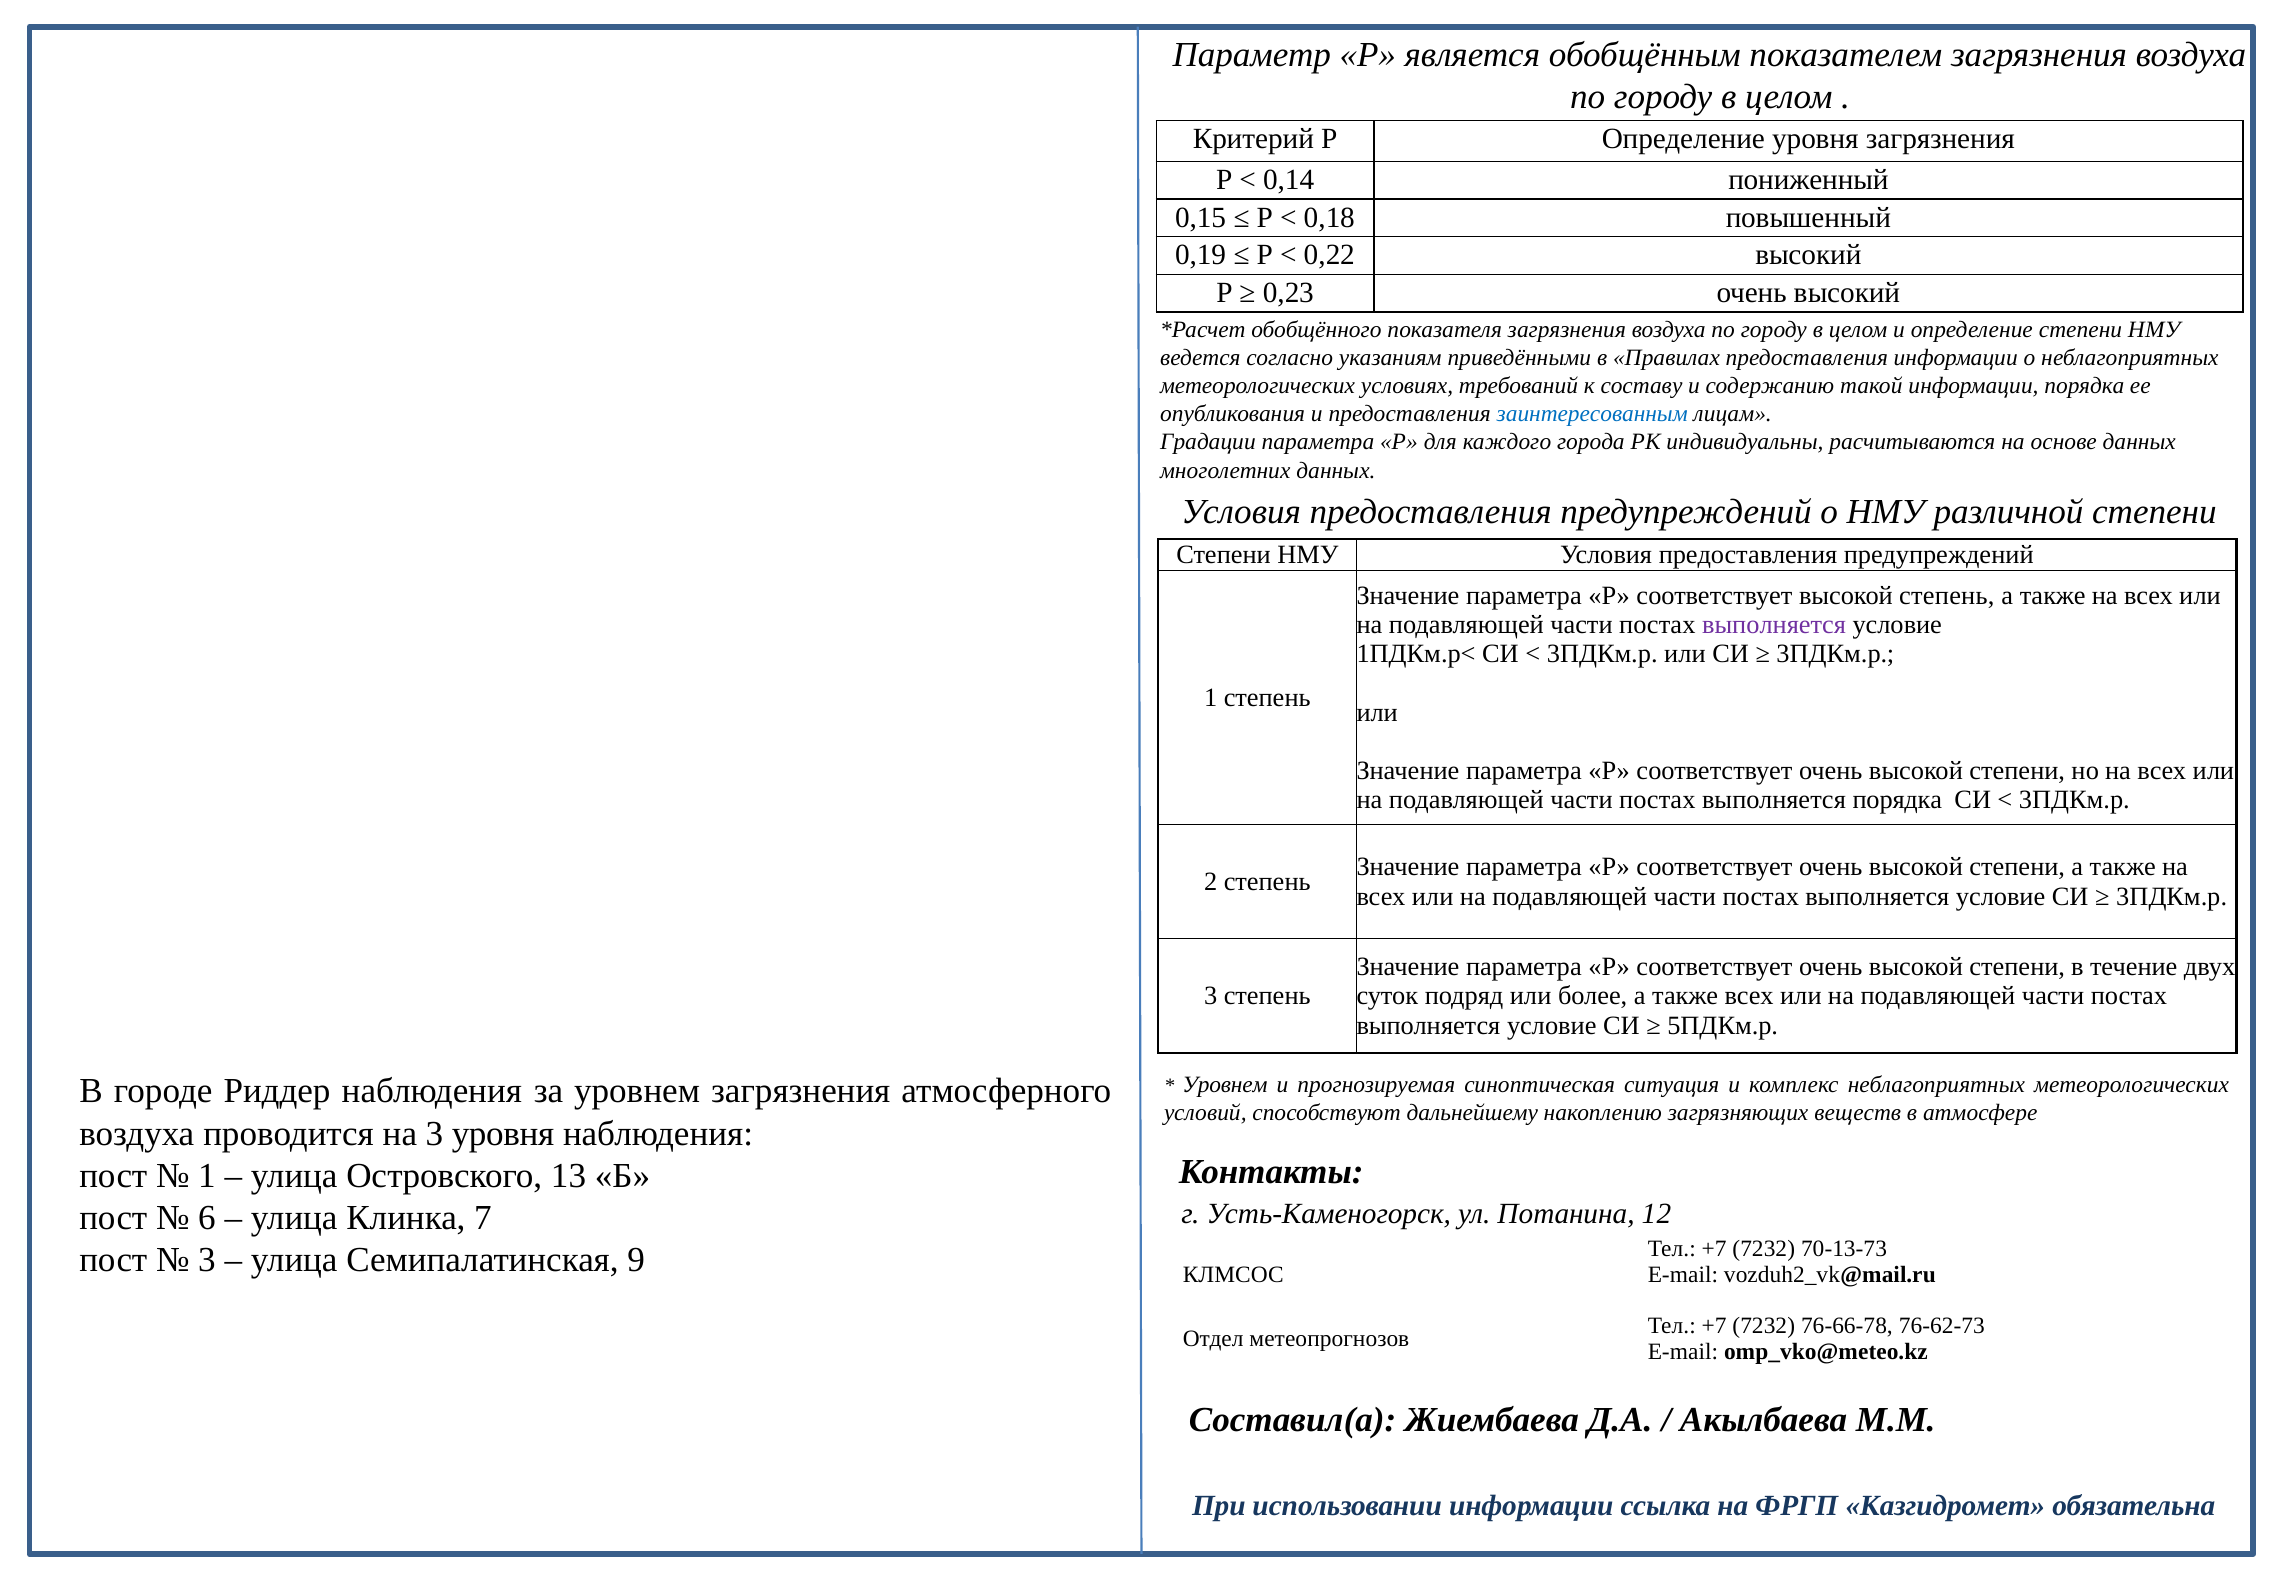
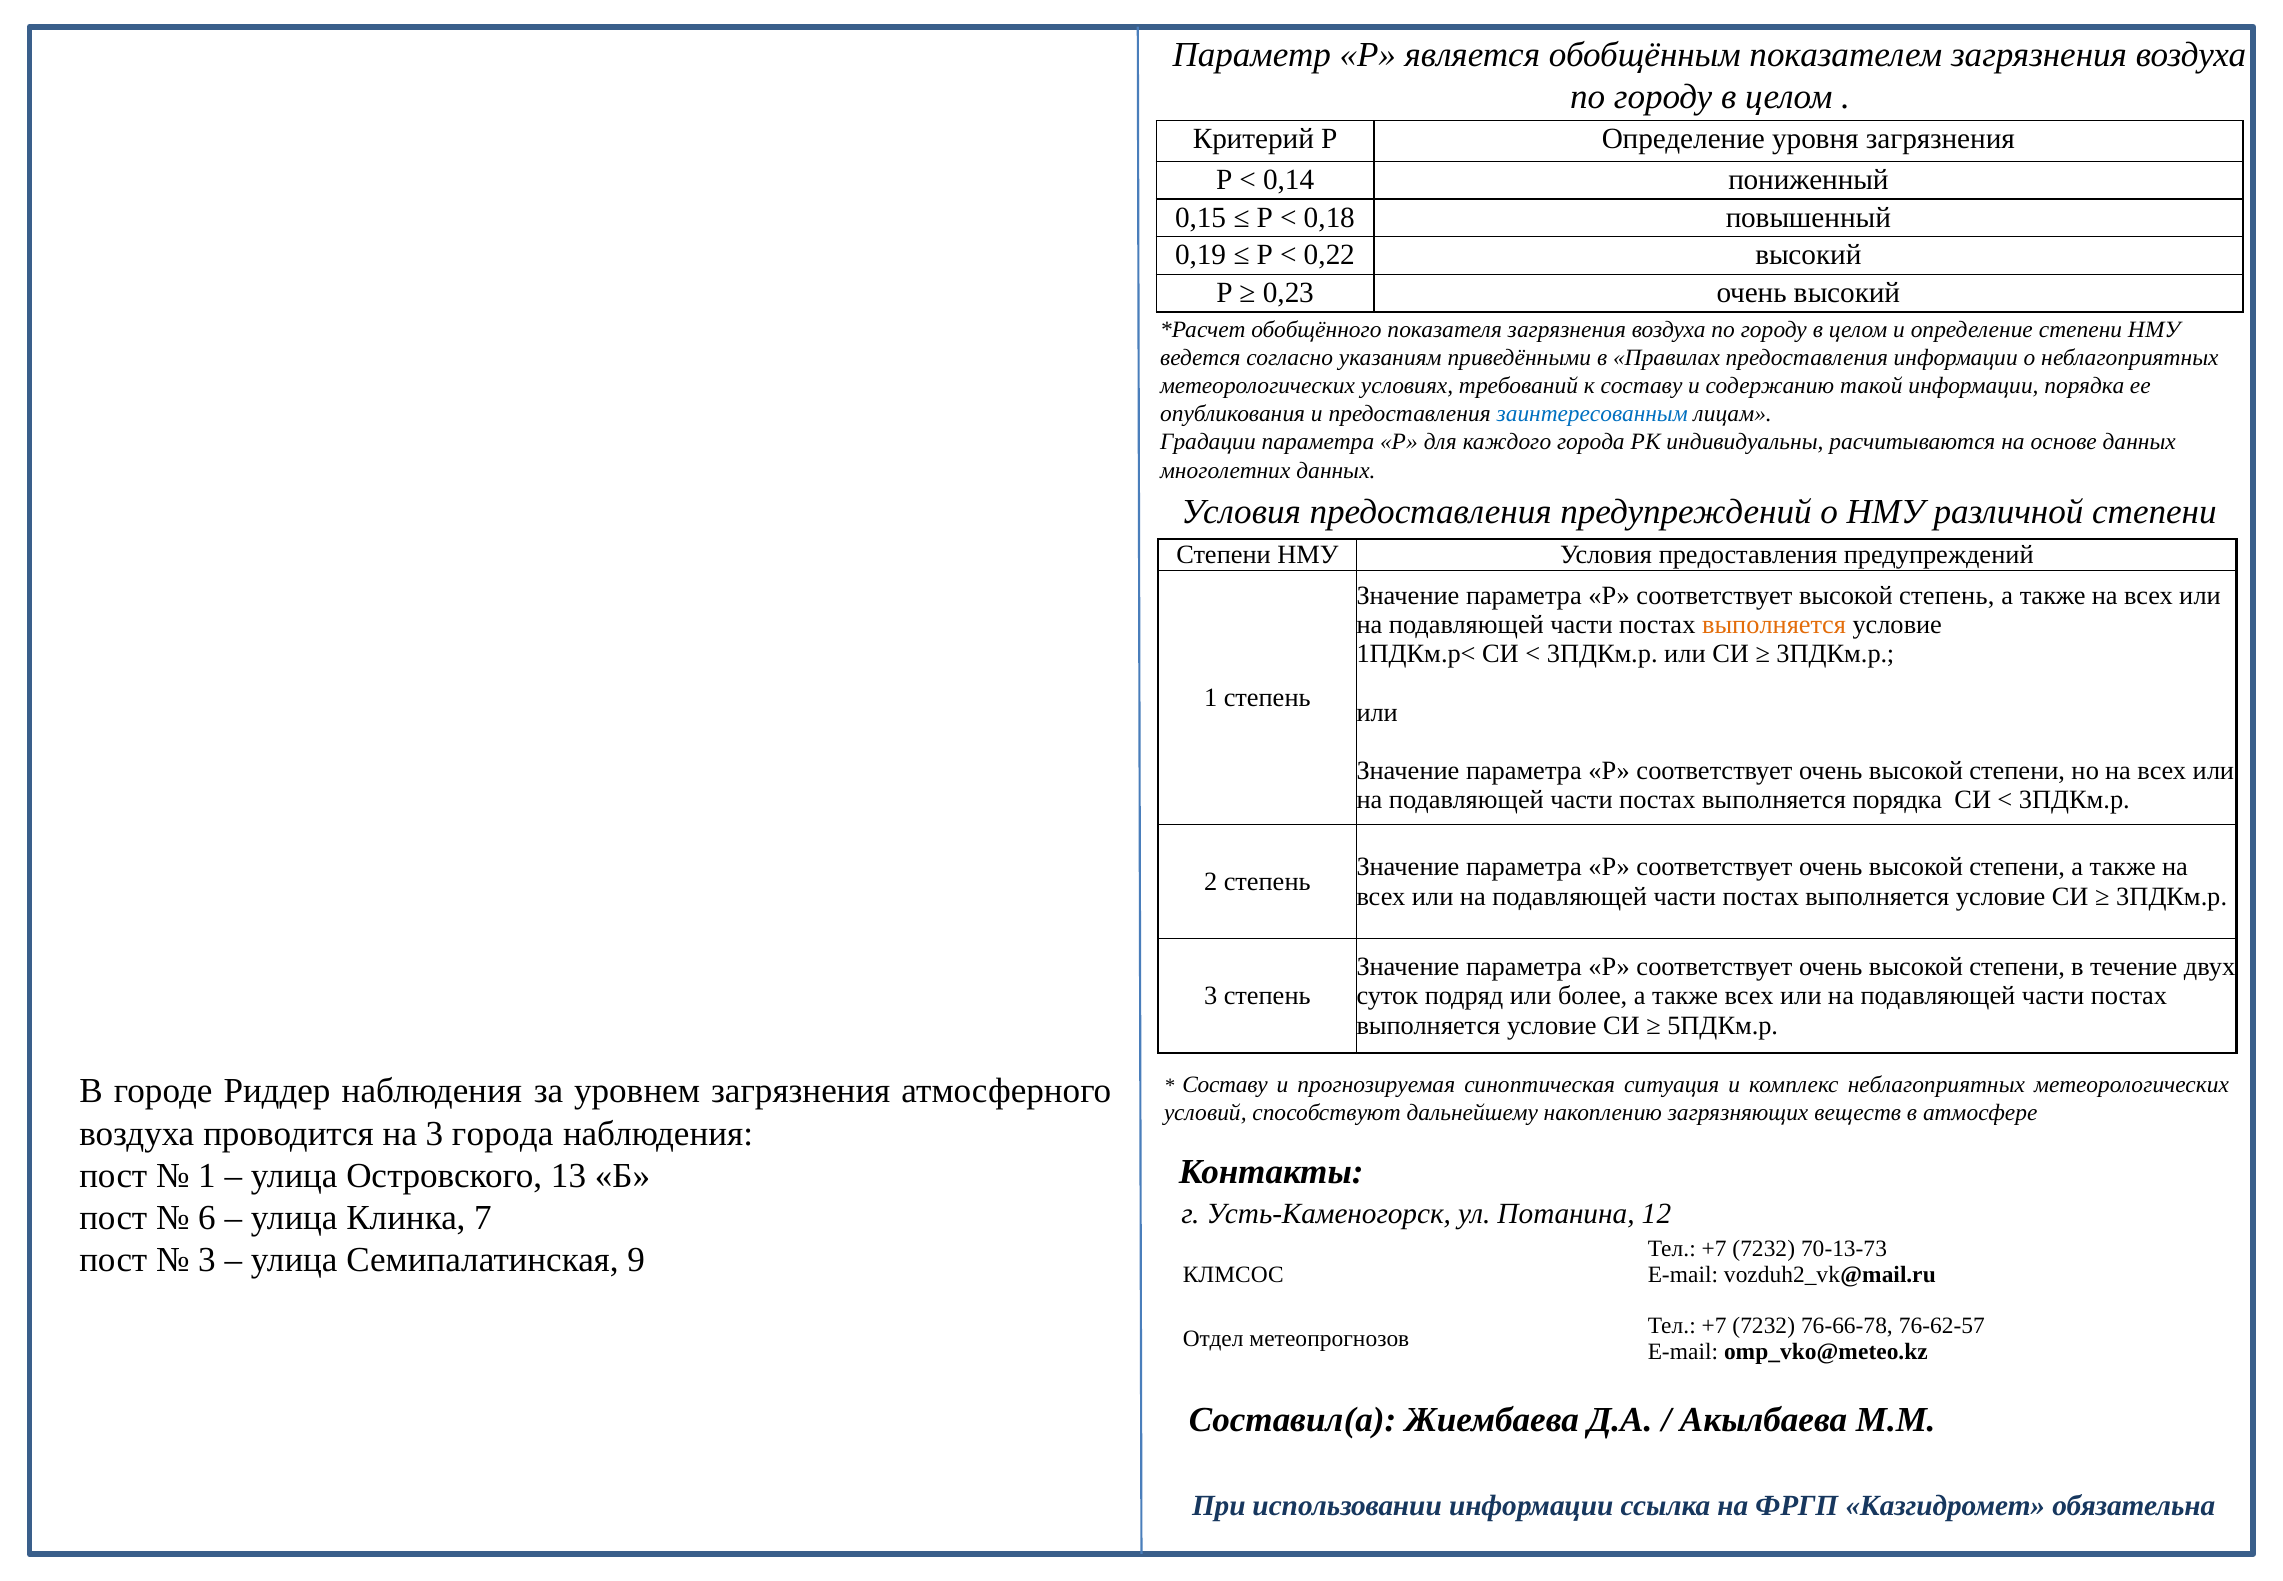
выполняется at (1774, 625) colour: purple -> orange
Уровнем at (1225, 1084): Уровнем -> Составу
3 уровня: уровня -> города
76-62-73: 76-62-73 -> 76-62-57
